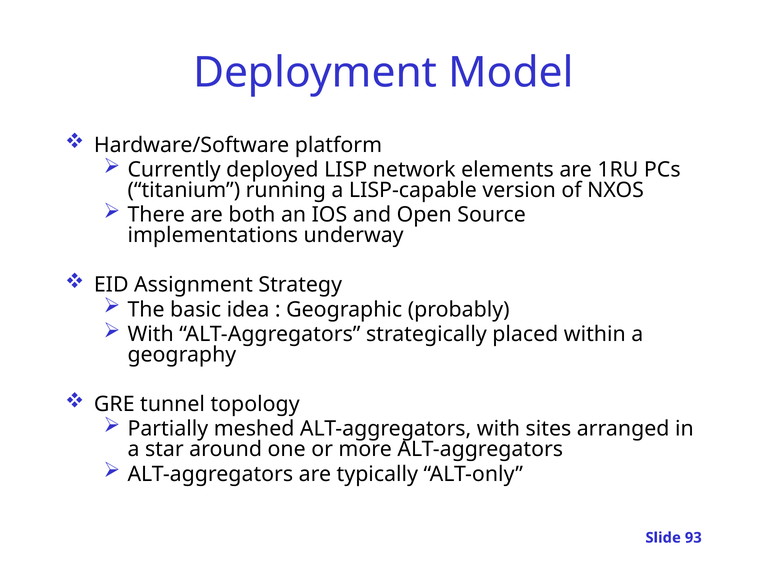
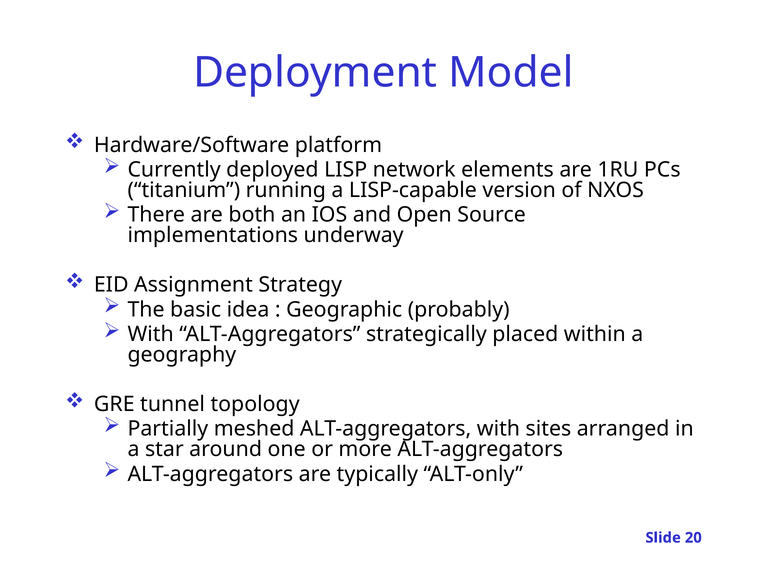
93: 93 -> 20
